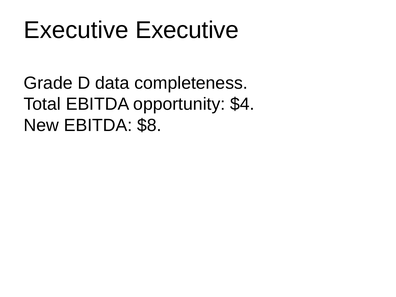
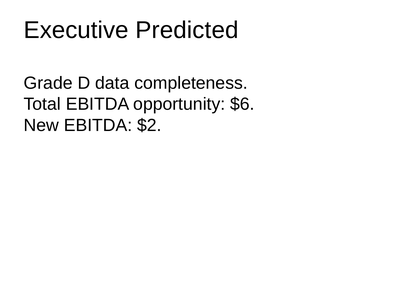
Executive Executive: Executive -> Predicted
$4: $4 -> $6
$8: $8 -> $2
